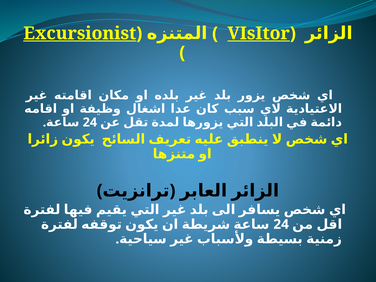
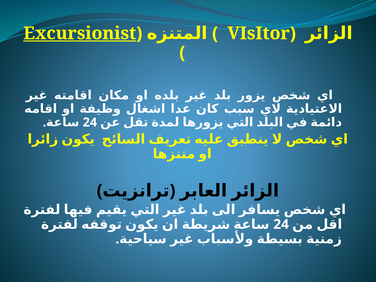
VIsItor underline: present -> none
